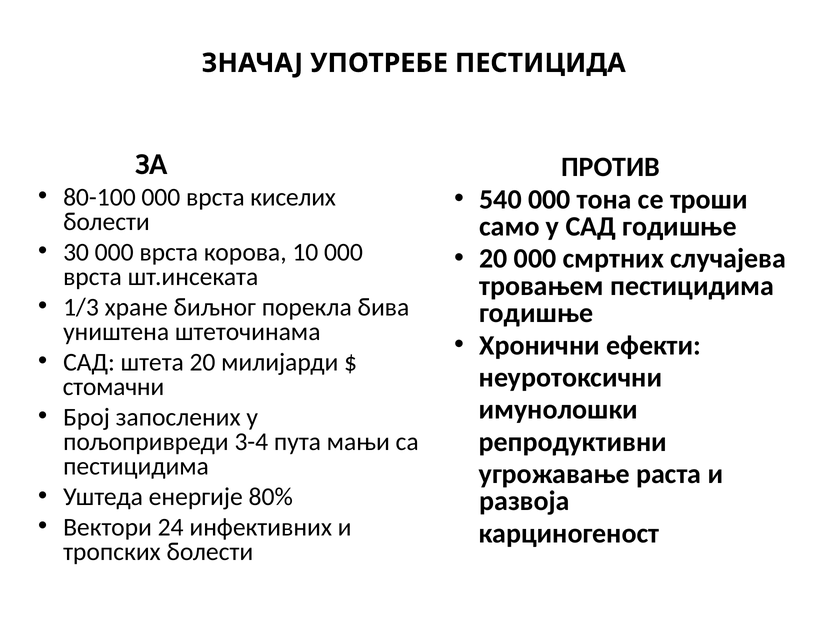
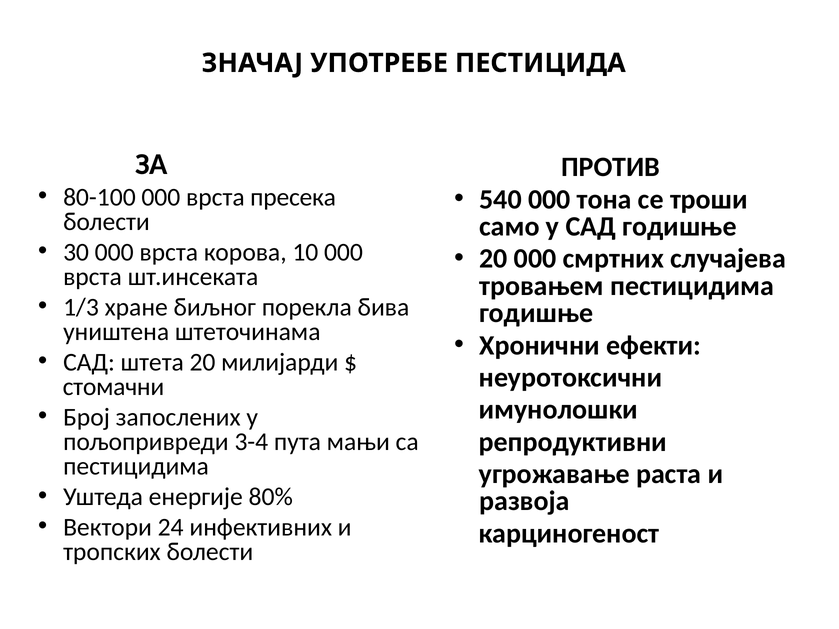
киселих: киселих -> пресека
